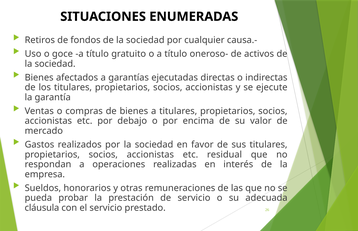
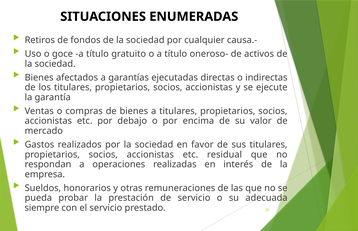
cláusula: cláusula -> siempre
